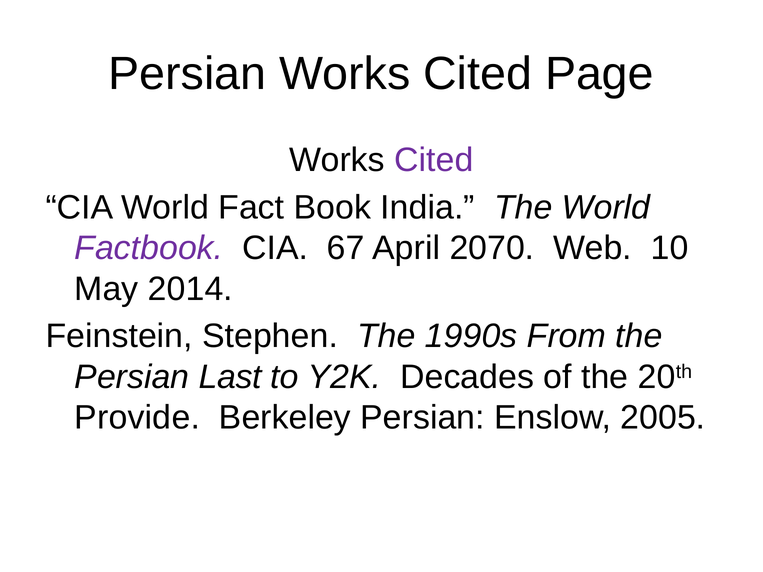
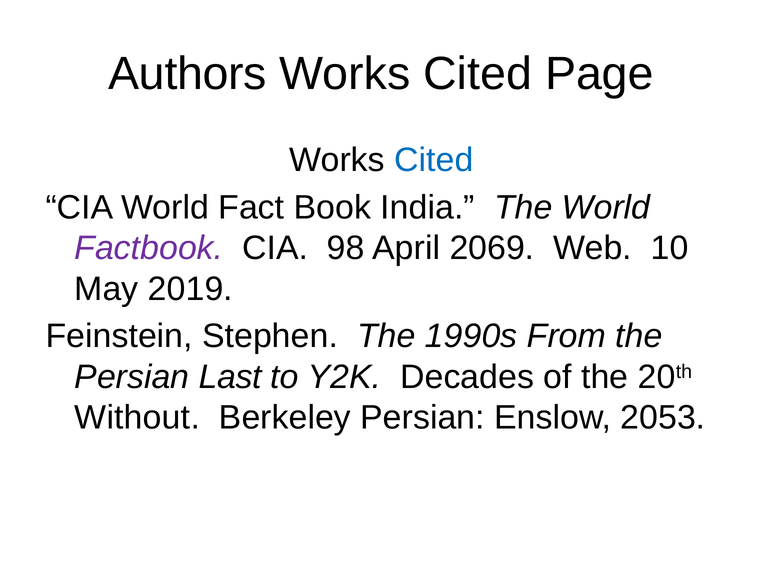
Persian at (187, 74): Persian -> Authors
Cited at (434, 160) colour: purple -> blue
67: 67 -> 98
2070: 2070 -> 2069
2014: 2014 -> 2019
Provide: Provide -> Without
2005: 2005 -> 2053
